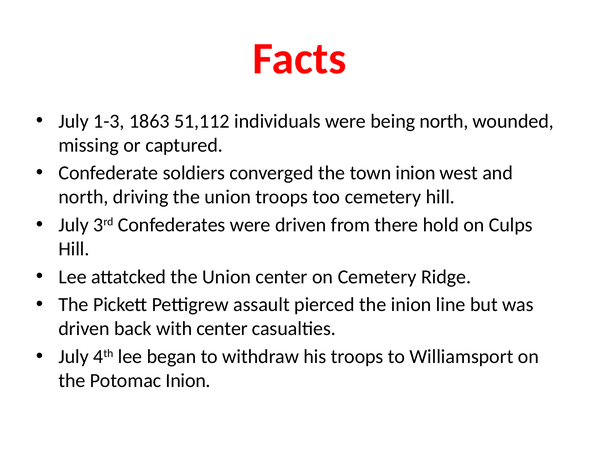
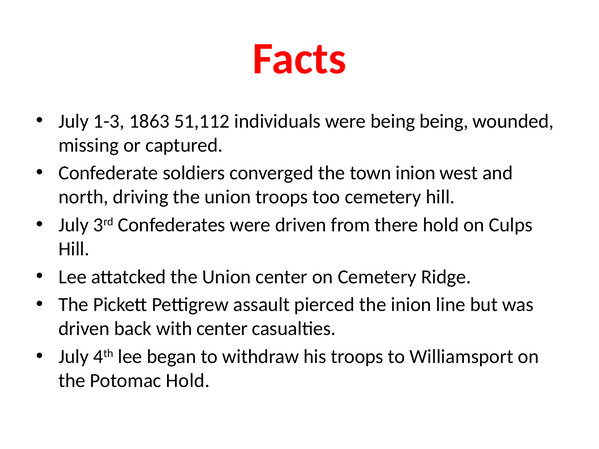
being north: north -> being
Potomac Inion: Inion -> Hold
